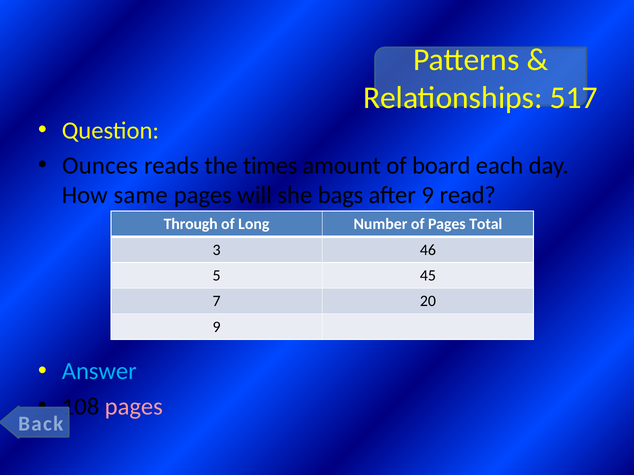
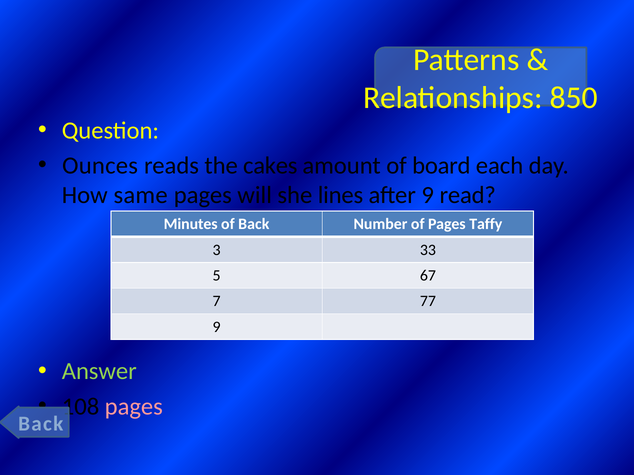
517: 517 -> 850
times: times -> cakes
bags: bags -> lines
Through: Through -> Minutes
of Long: Long -> Back
Total: Total -> Taffy
46: 46 -> 33
45: 45 -> 67
20: 20 -> 77
Answer colour: light blue -> light green
